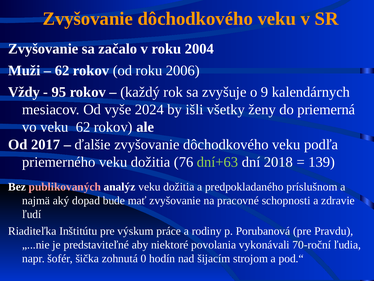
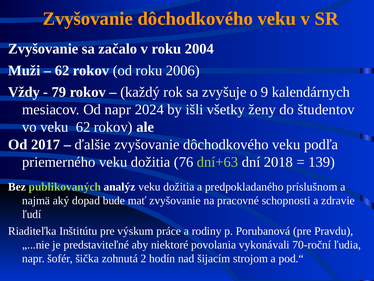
95: 95 -> 79
Od vyše: vyše -> napr
priemerná: priemerná -> študentov
publikovaných colour: pink -> light green
0: 0 -> 2
